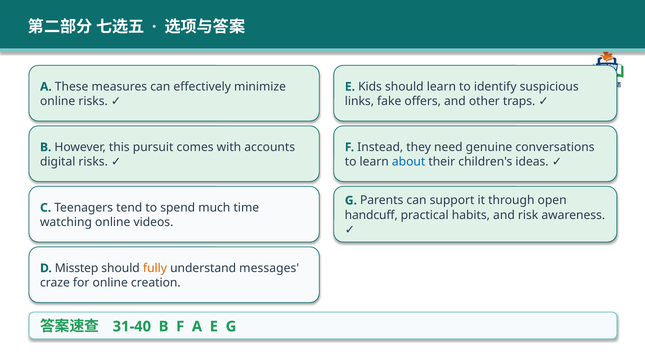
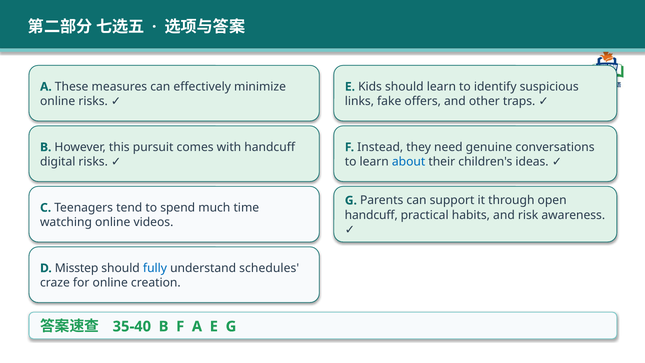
with accounts: accounts -> handcuff
fully colour: orange -> blue
messages: messages -> schedules
31-40: 31-40 -> 35-40
